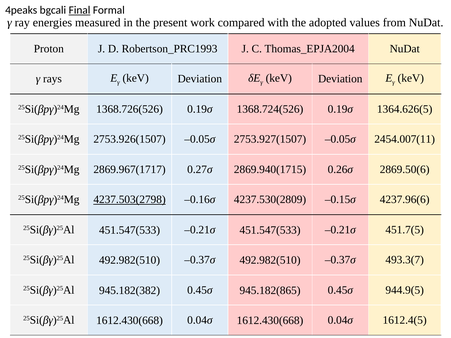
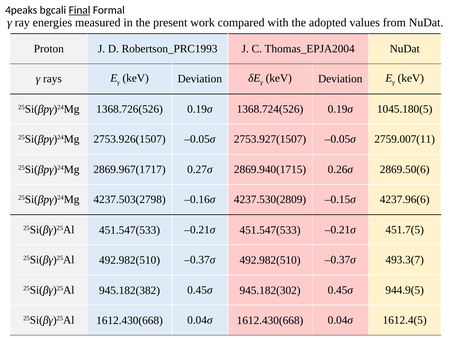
1364.626(5: 1364.626(5 -> 1045.180(5
2454.007(11: 2454.007(11 -> 2759.007(11
4237.503(2798 underline: present -> none
945.182(865: 945.182(865 -> 945.182(302
